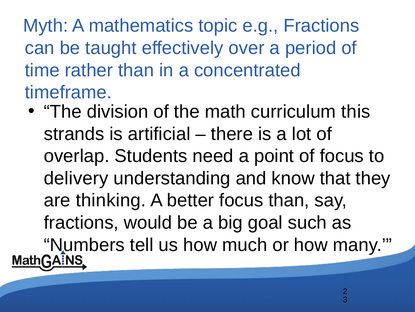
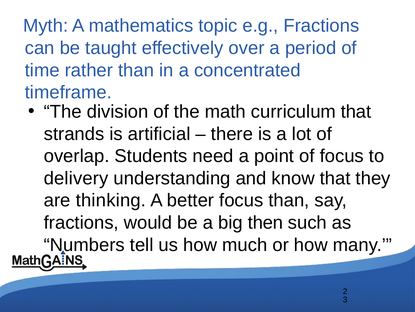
curriculum this: this -> that
goal: goal -> then
